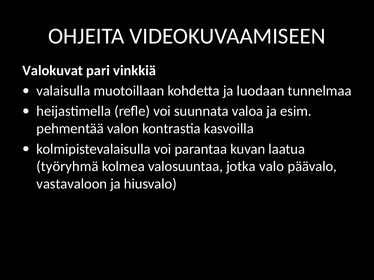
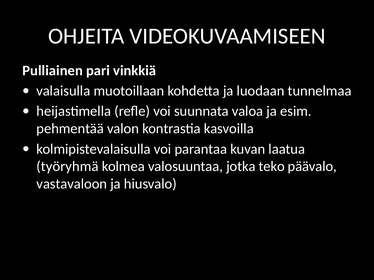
Valokuvat: Valokuvat -> Pulliainen
valo: valo -> teko
